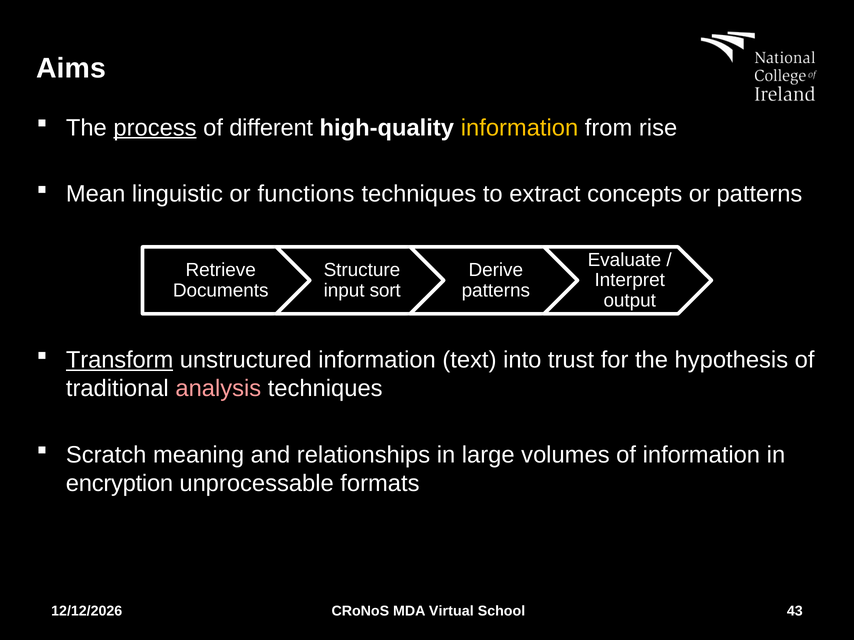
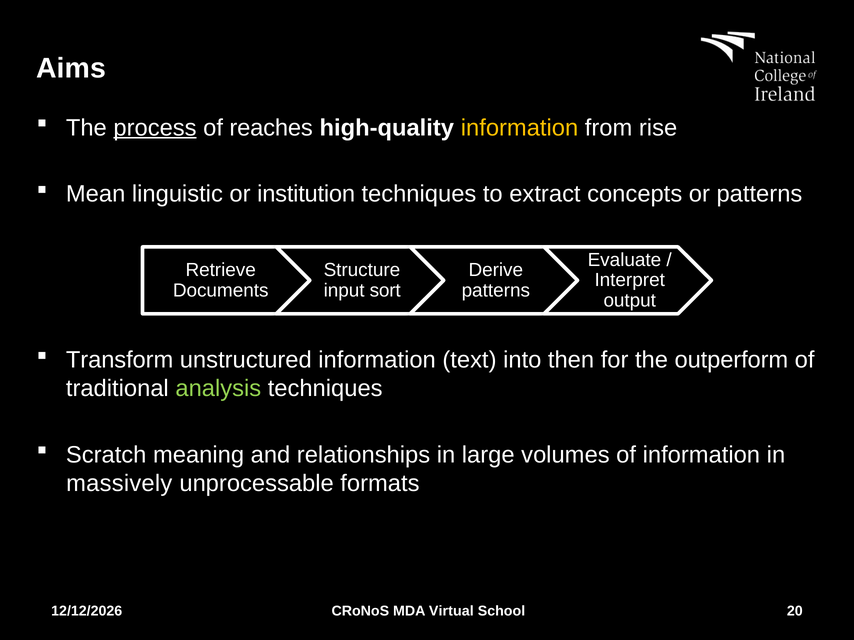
different: different -> reaches
functions: functions -> institution
Transform underline: present -> none
trust: trust -> then
hypothesis: hypothesis -> outperform
analysis colour: pink -> light green
encryption: encryption -> massively
43: 43 -> 20
